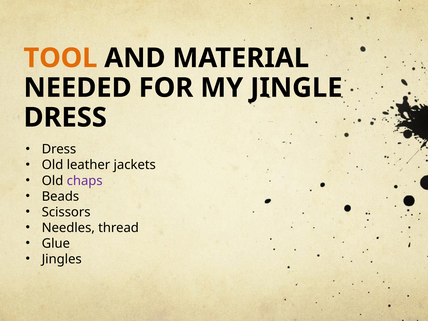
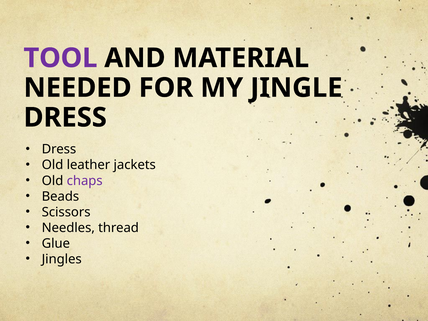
TOOL colour: orange -> purple
